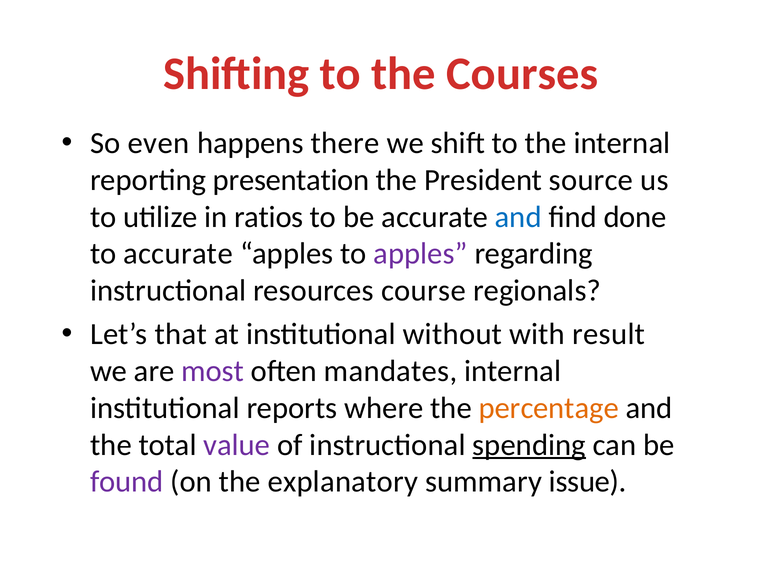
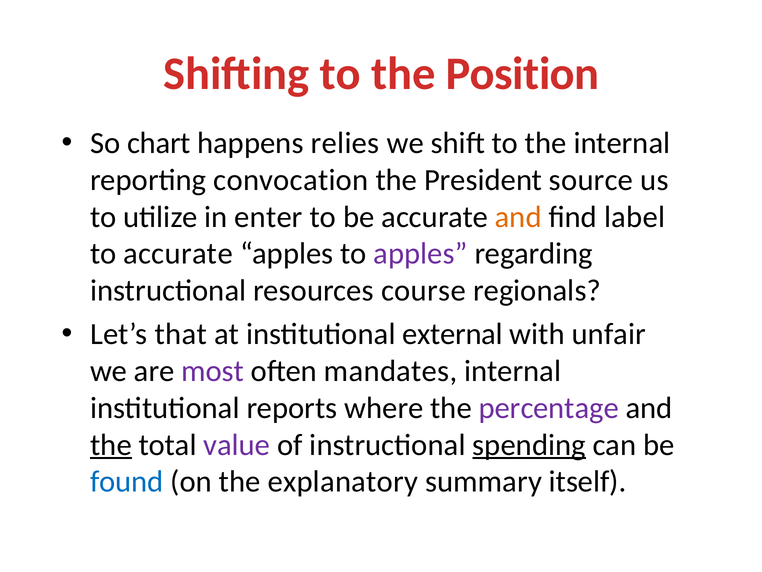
Courses: Courses -> Position
even: even -> chart
there: there -> relies
presentation: presentation -> convocation
ratios: ratios -> enter
and at (518, 217) colour: blue -> orange
done: done -> label
without: without -> external
result: result -> unfair
percentage colour: orange -> purple
the at (111, 445) underline: none -> present
found colour: purple -> blue
issue: issue -> itself
